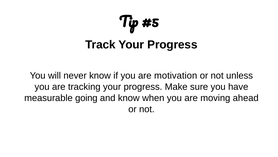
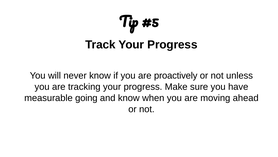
motivation: motivation -> proactively
